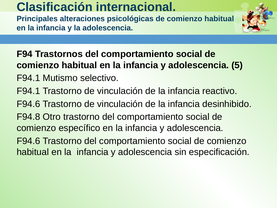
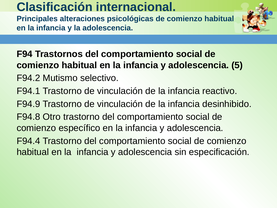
F94.1 at (28, 78): F94.1 -> F94.2
F94.6 at (28, 104): F94.6 -> F94.9
F94.6 at (28, 141): F94.6 -> F94.4
